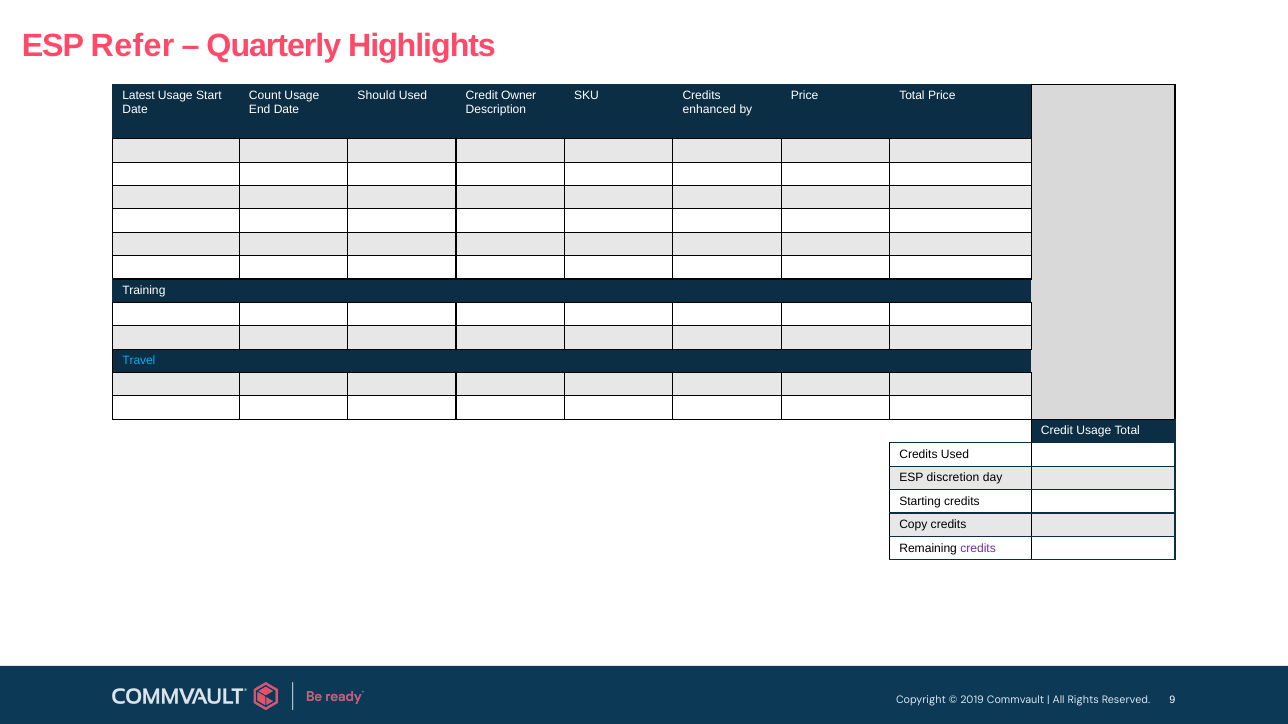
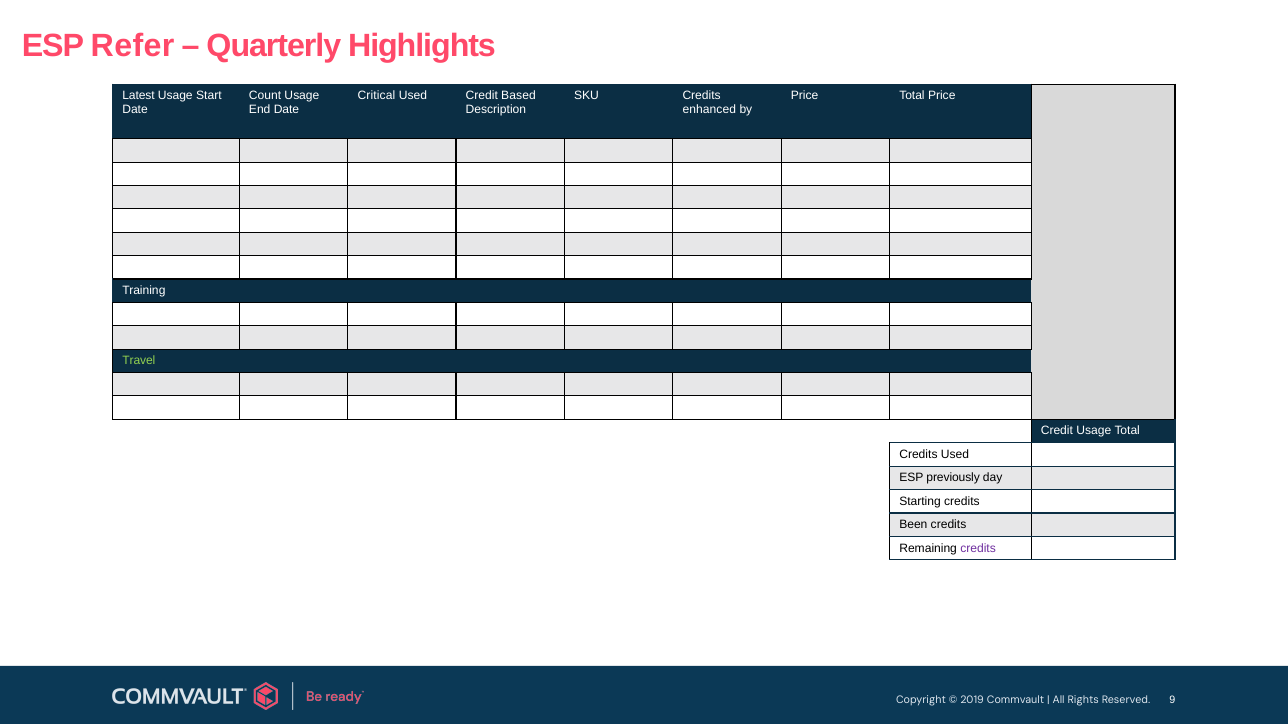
Should: Should -> Critical
Owner: Owner -> Based
Travel colour: light blue -> light green
discretion: discretion -> previously
Copy: Copy -> Been
